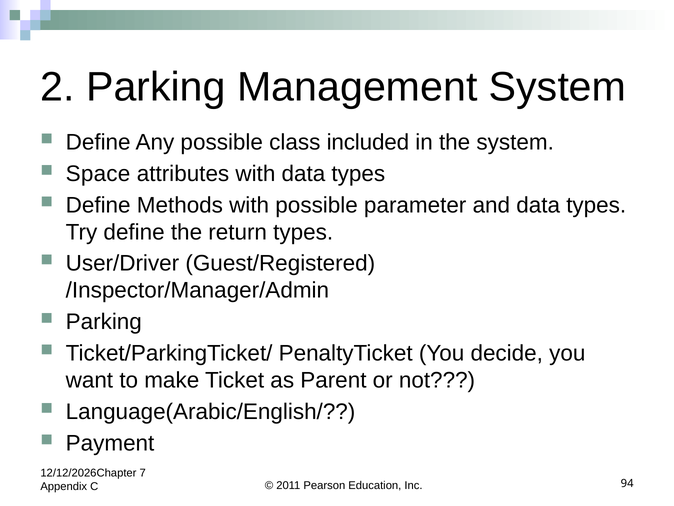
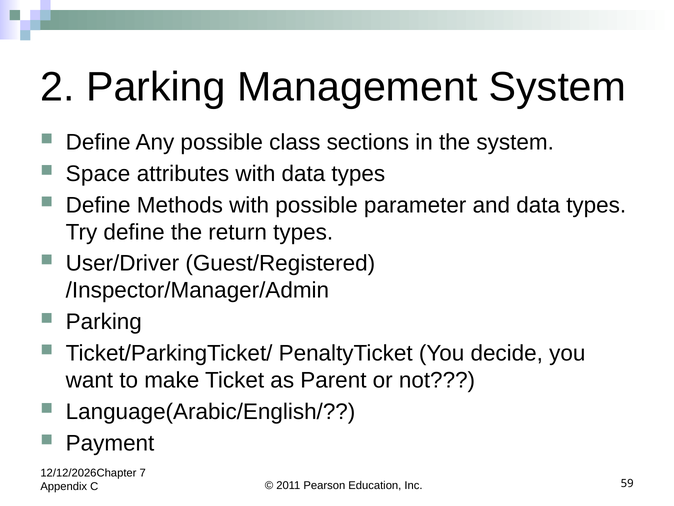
included: included -> sections
94: 94 -> 59
